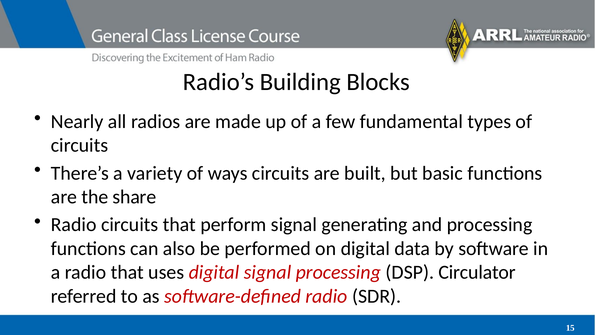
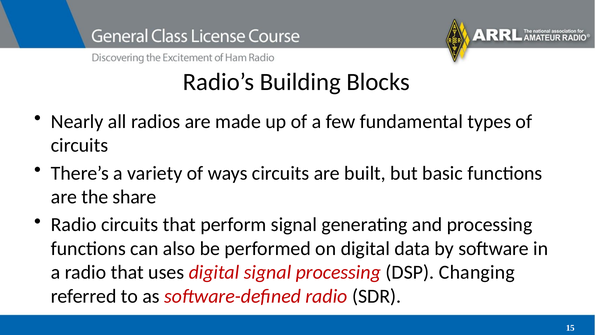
Circulator: Circulator -> Changing
